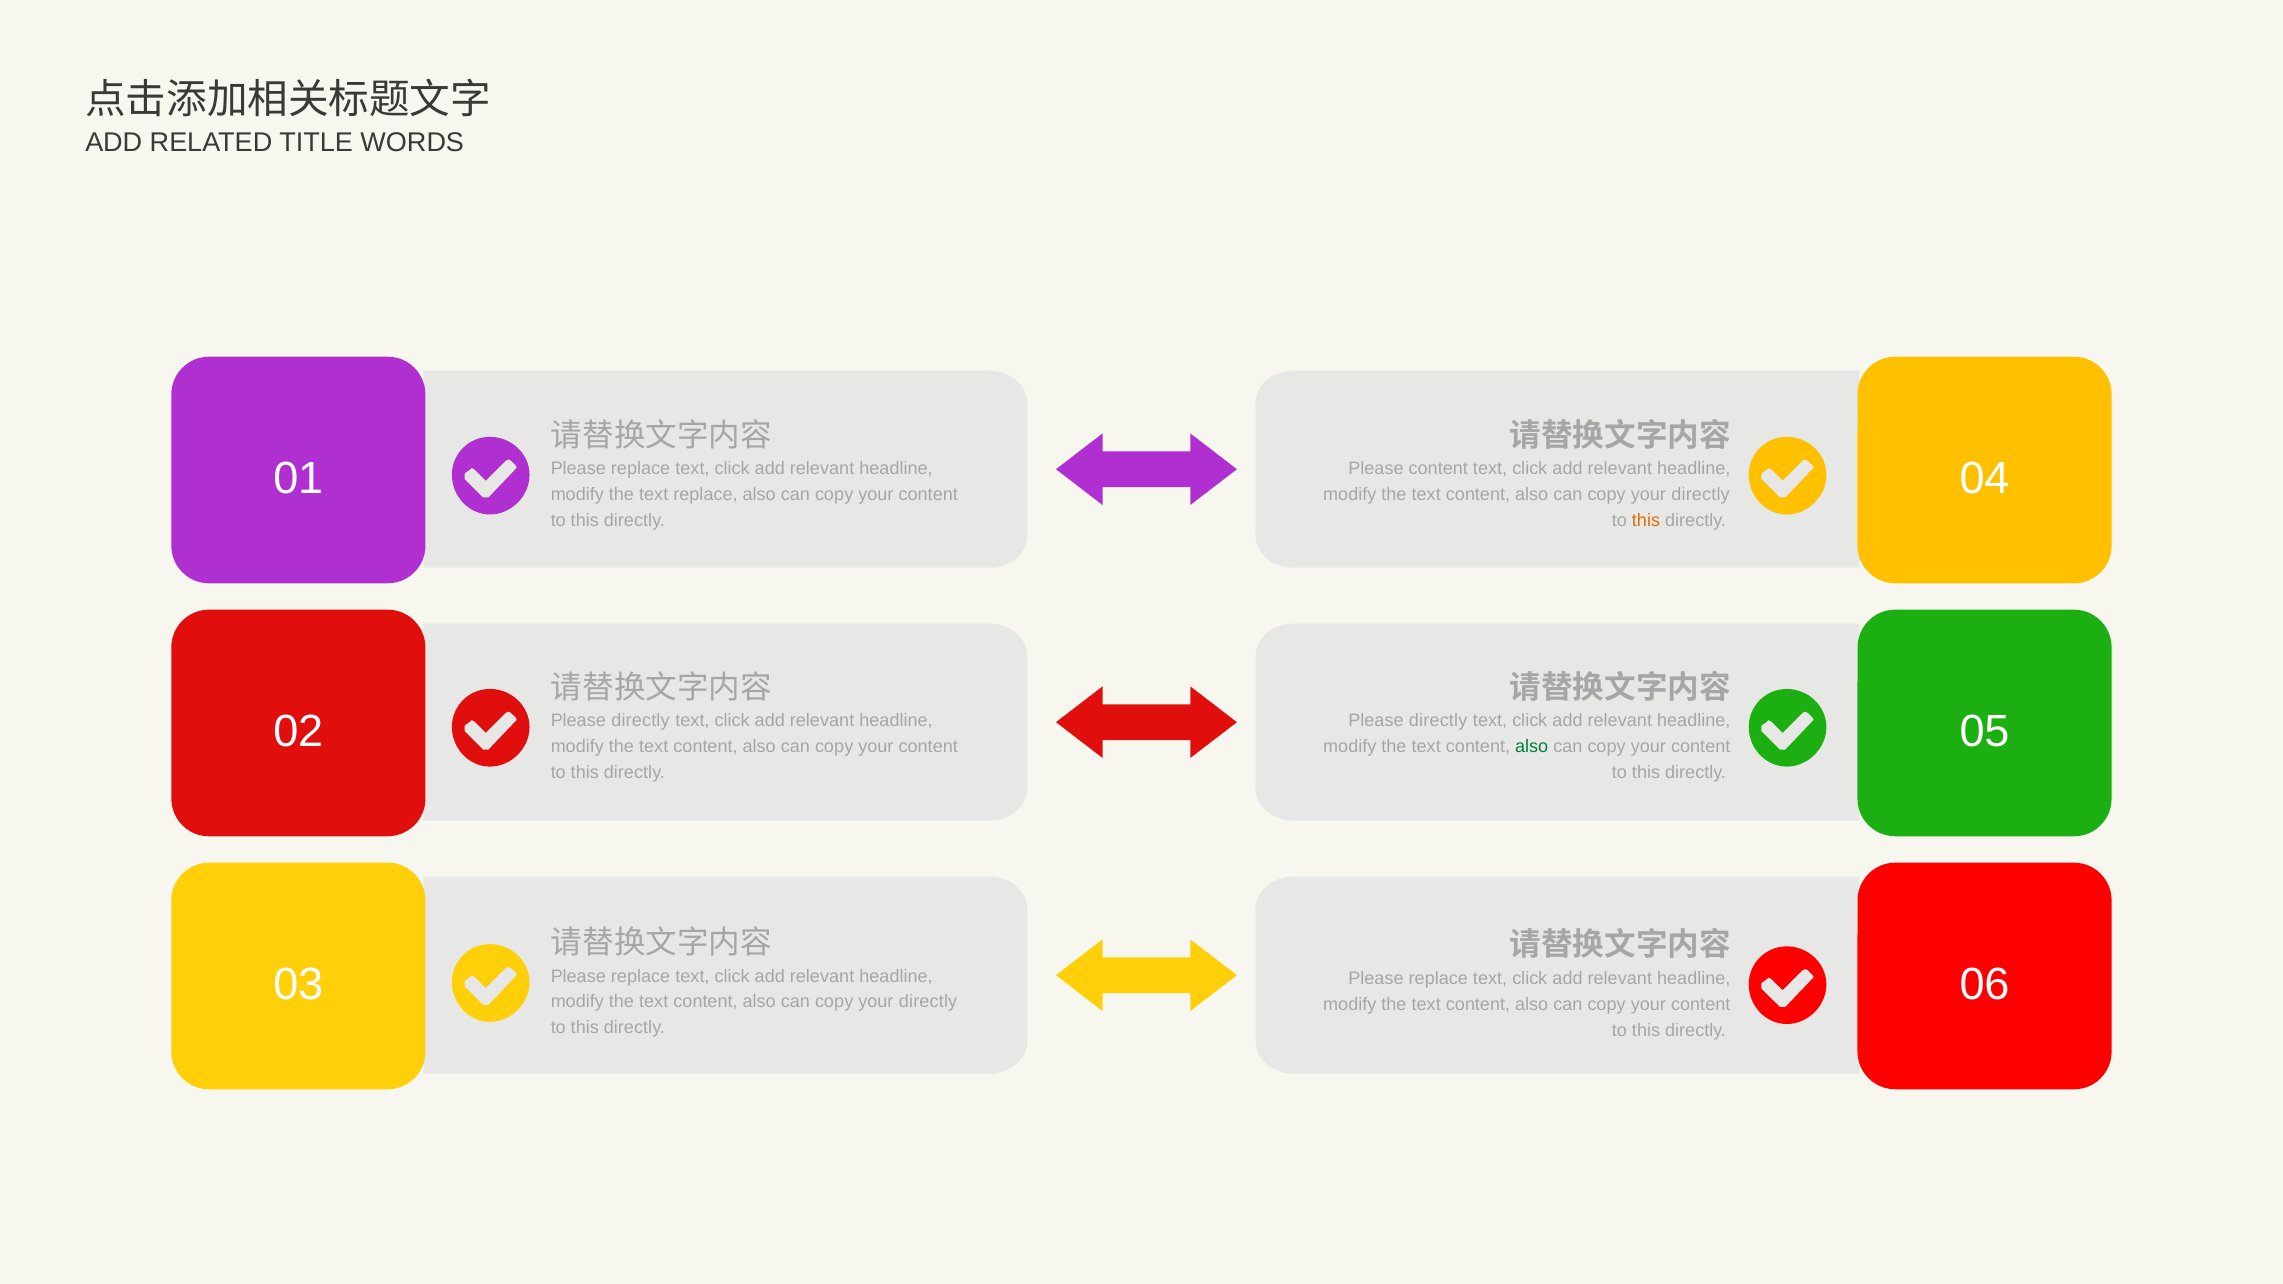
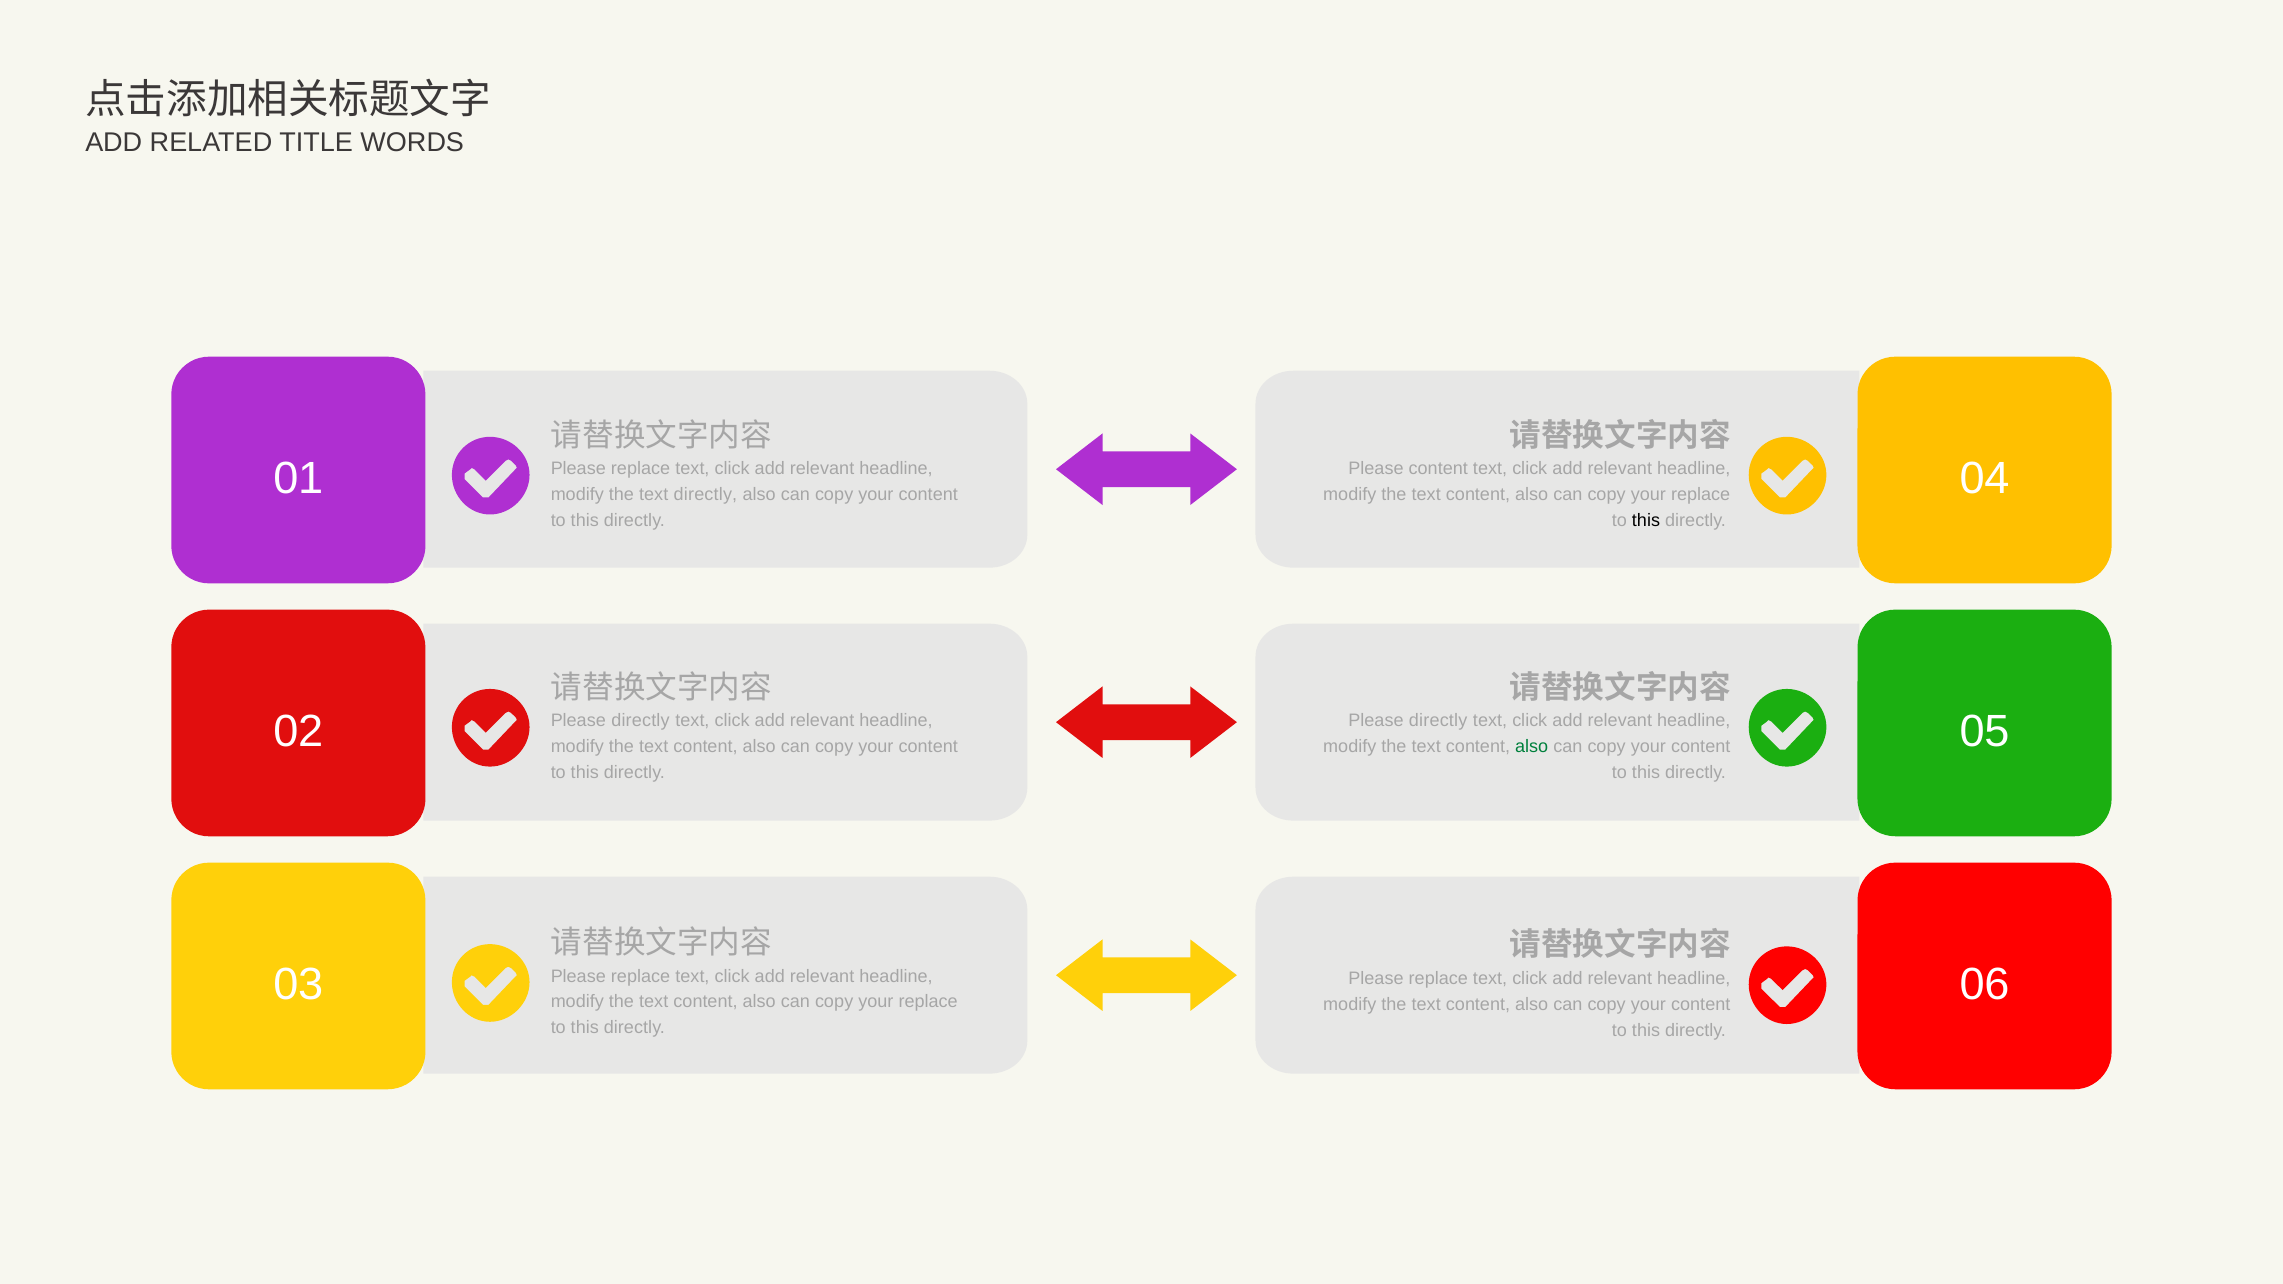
text replace: replace -> directly
directly at (1701, 495): directly -> replace
this at (1646, 521) colour: orange -> black
directly at (928, 1002): directly -> replace
